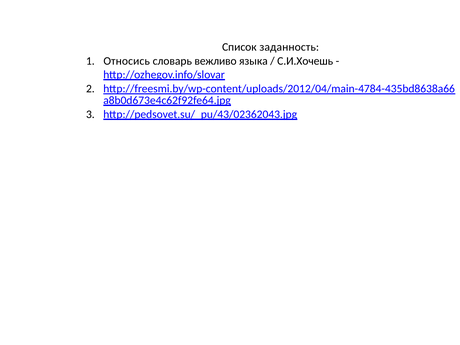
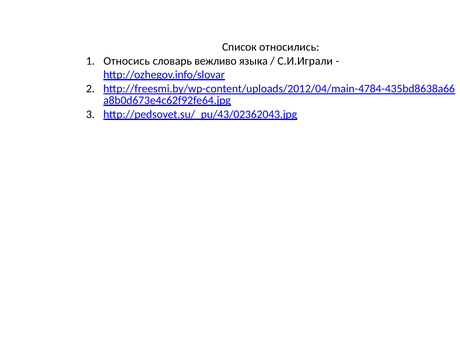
заданность: заданность -> относились
С.И.Хочешь: С.И.Хочешь -> С.И.Играли
